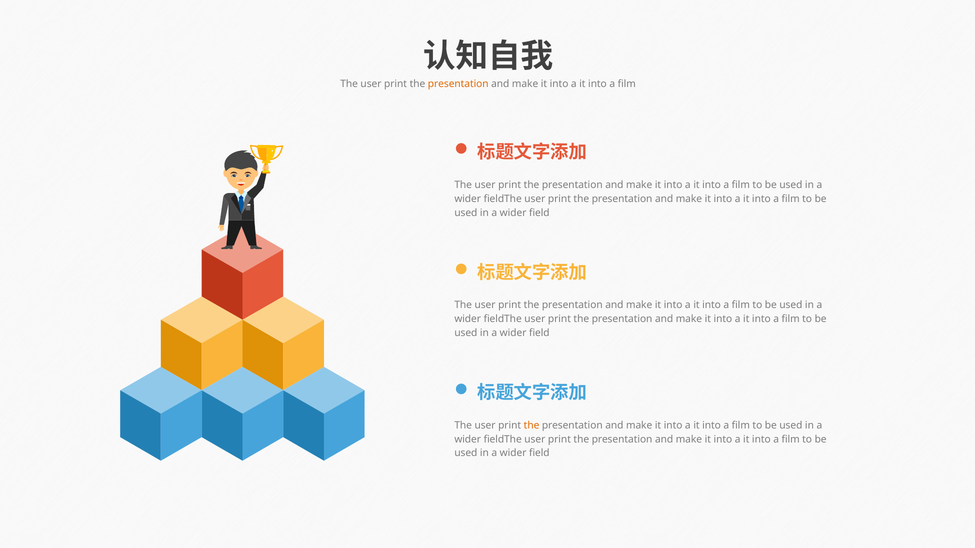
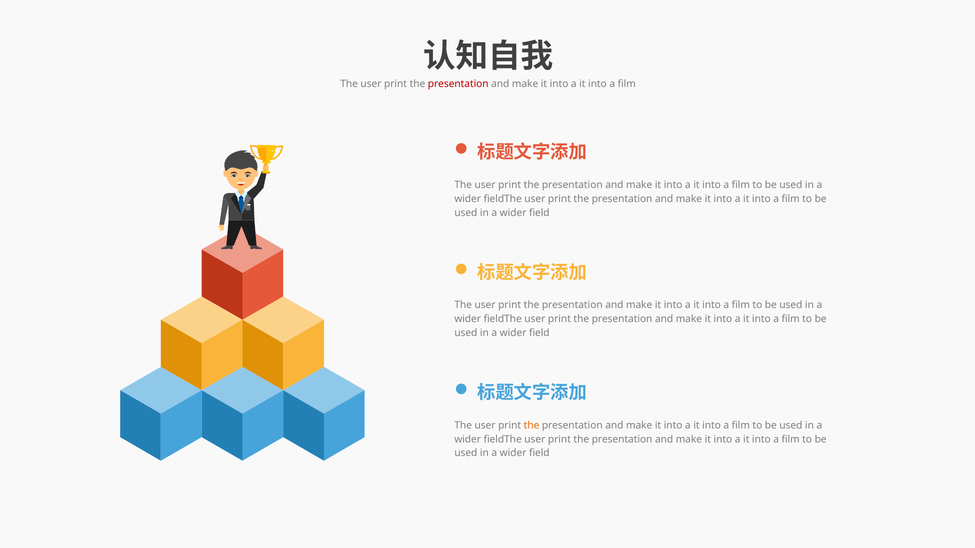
presentation at (458, 84) colour: orange -> red
